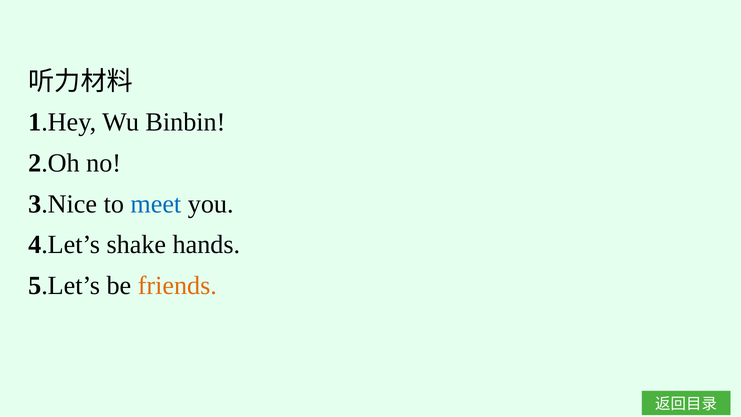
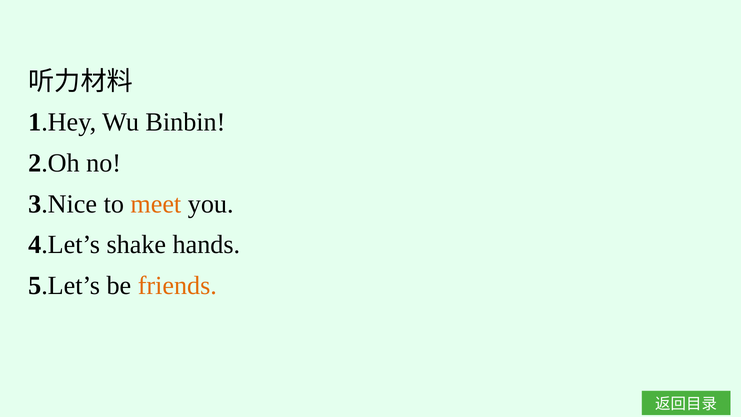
meet colour: blue -> orange
